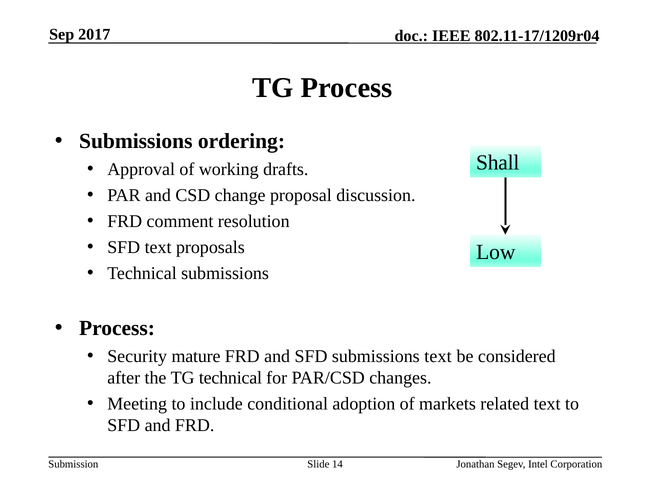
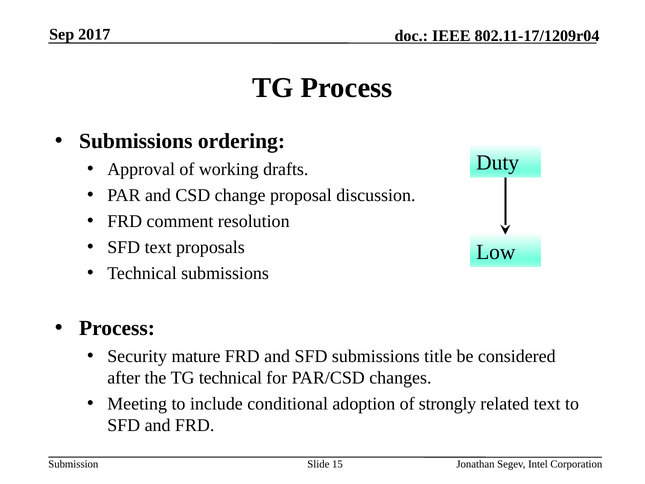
Shall: Shall -> Duty
submissions text: text -> title
markets: markets -> strongly
14: 14 -> 15
